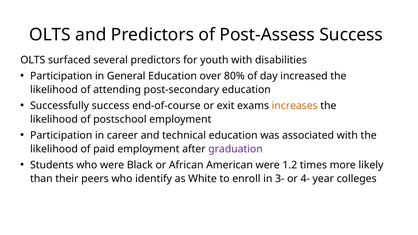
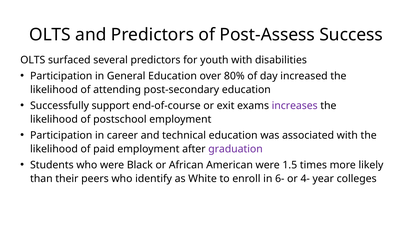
Successfully success: success -> support
increases colour: orange -> purple
1.2: 1.2 -> 1.5
3-: 3- -> 6-
